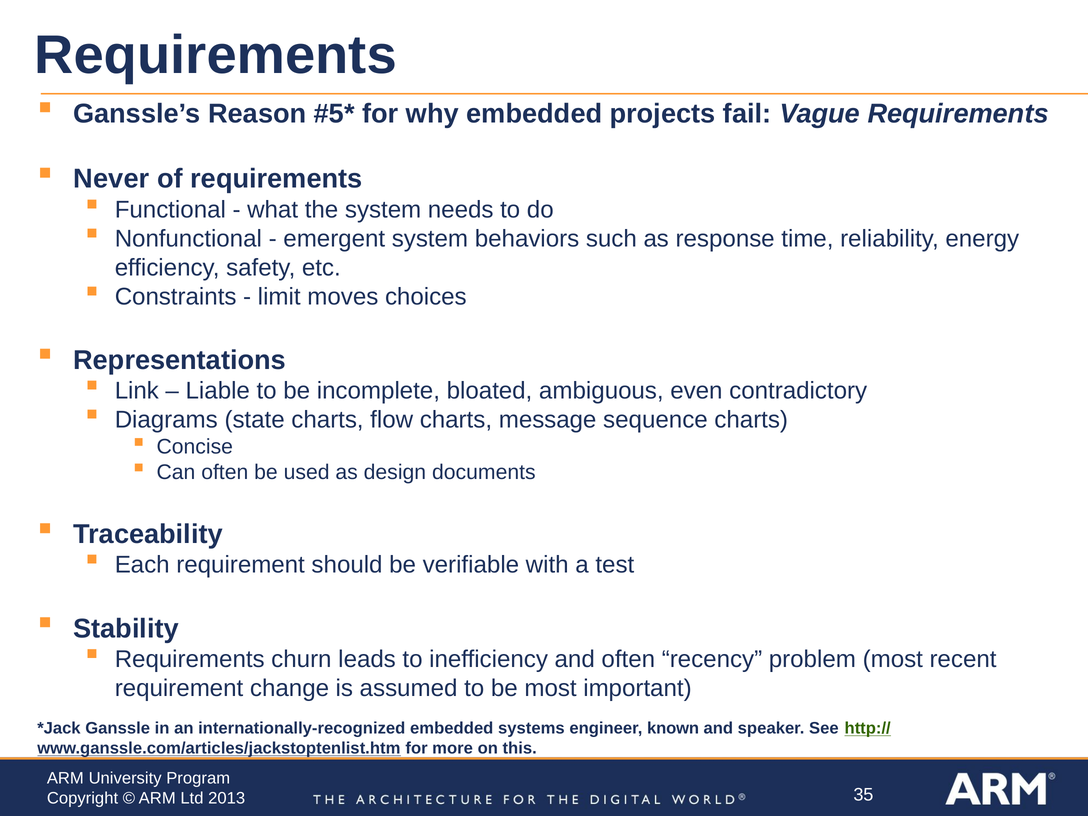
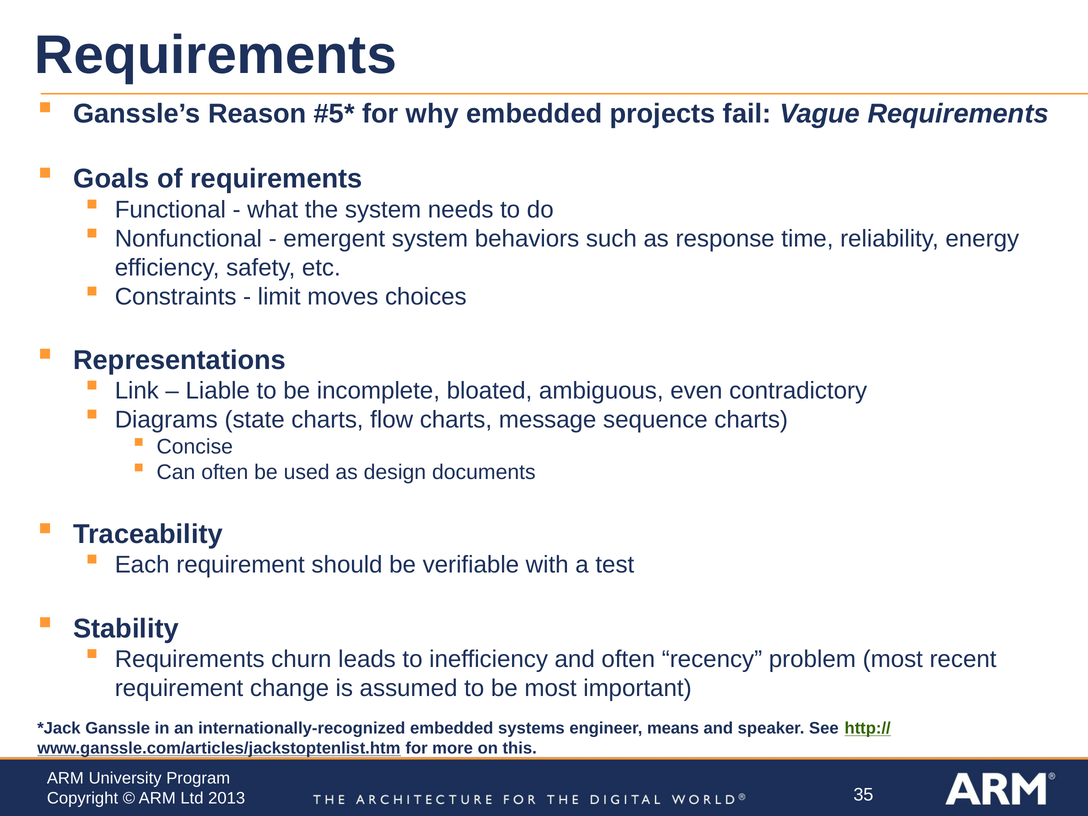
Never: Never -> Goals
known: known -> means
